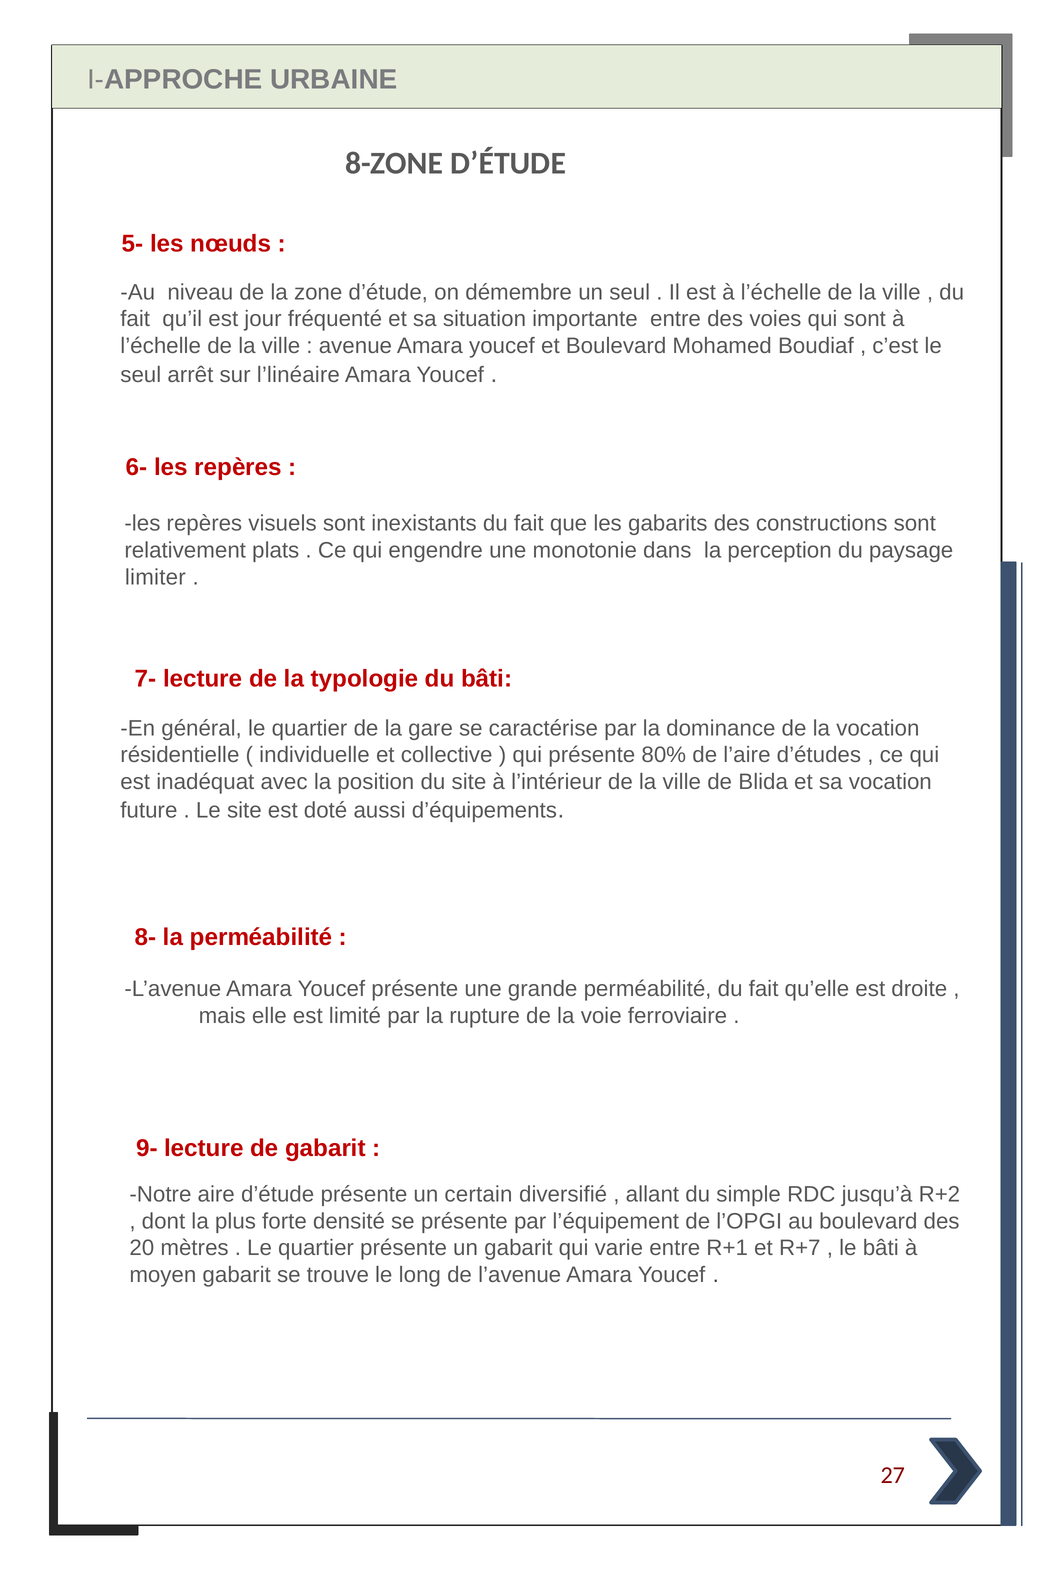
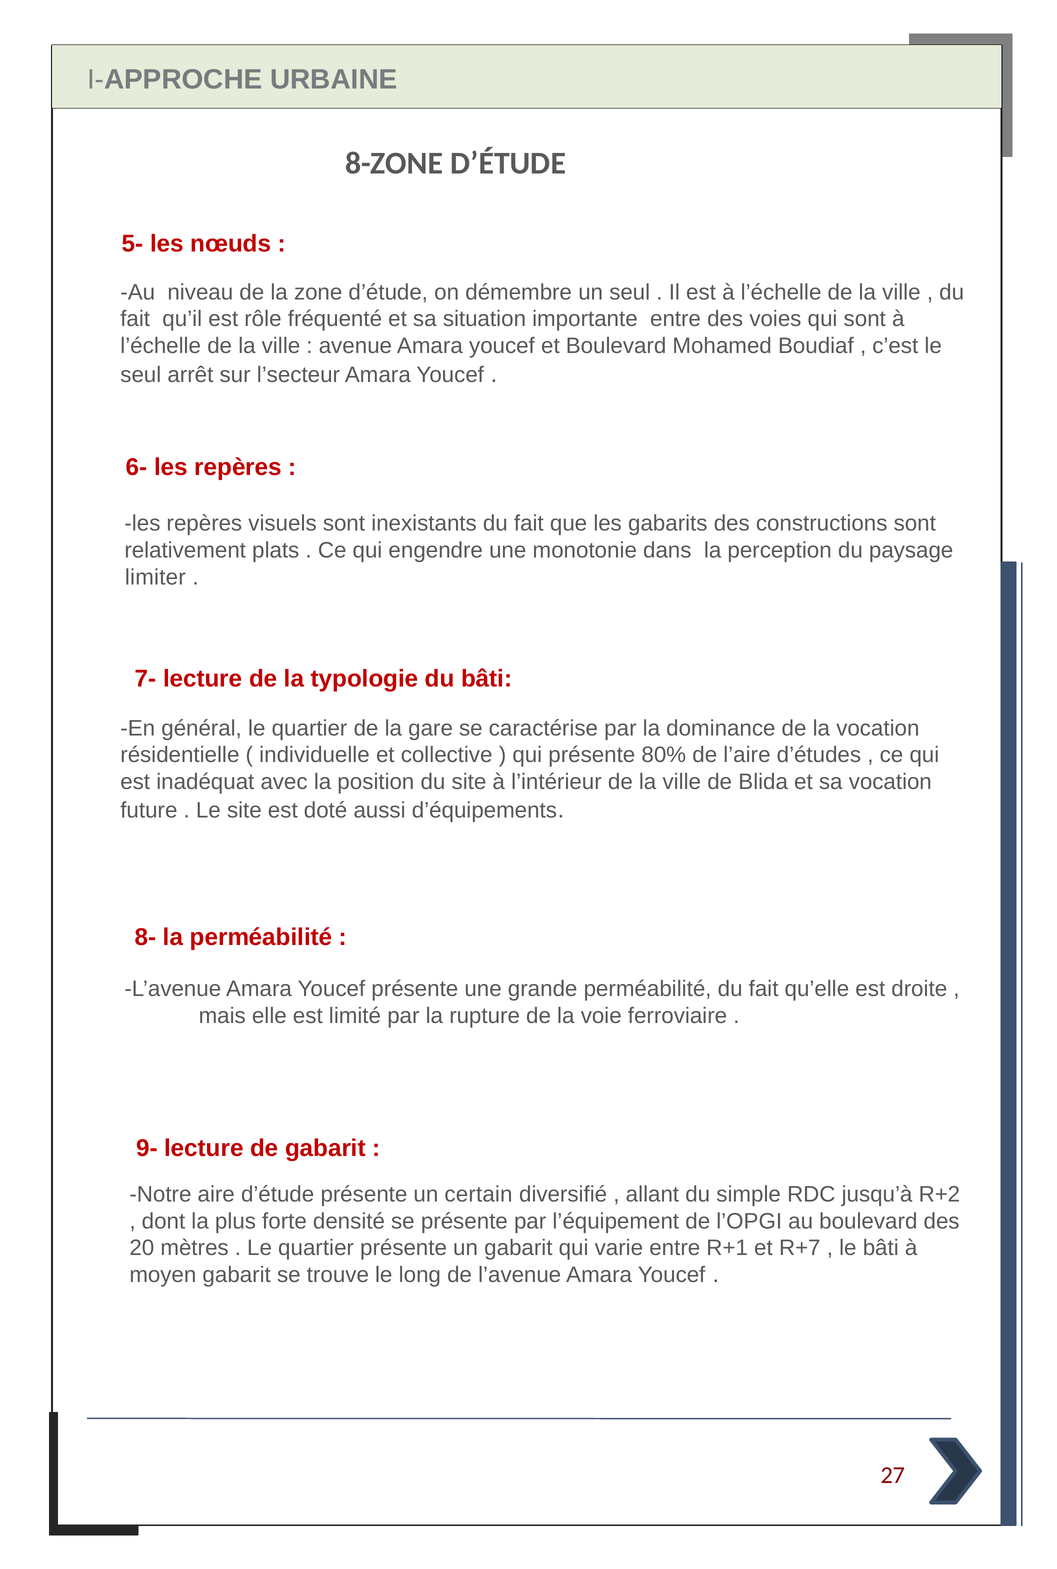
jour: jour -> rôle
l’linéaire: l’linéaire -> l’secteur
